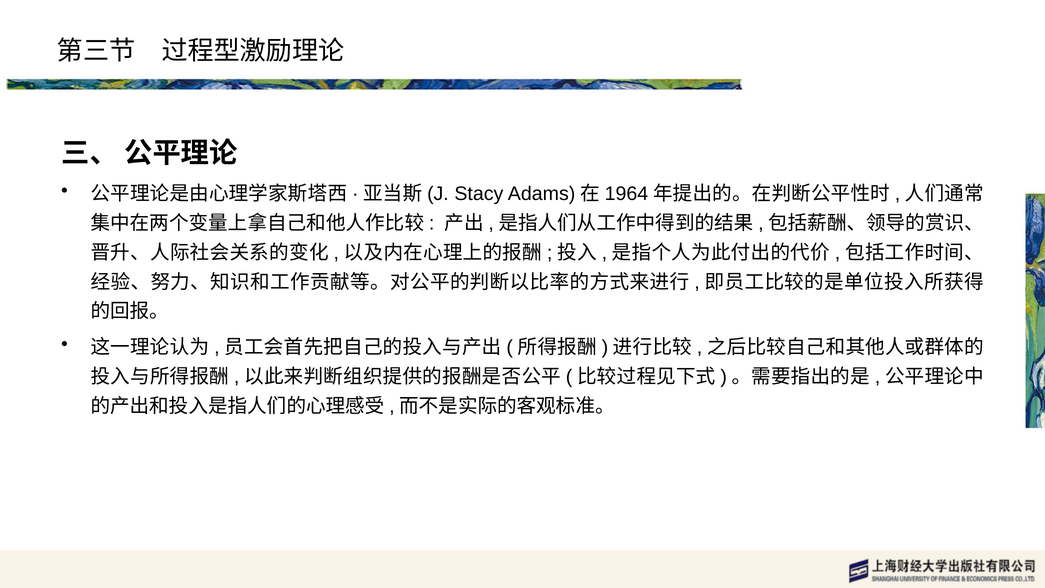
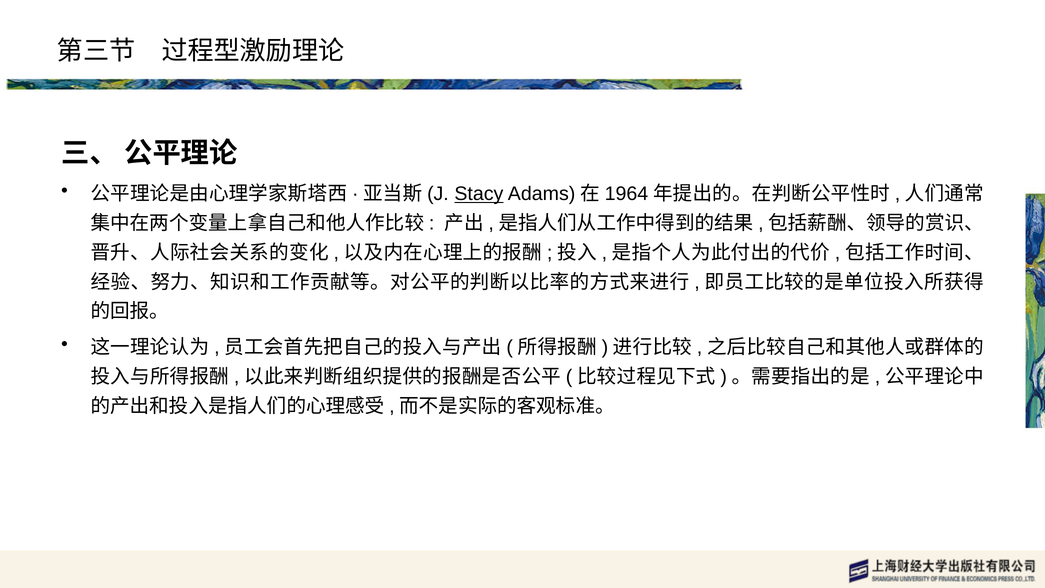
Stacy underline: none -> present
